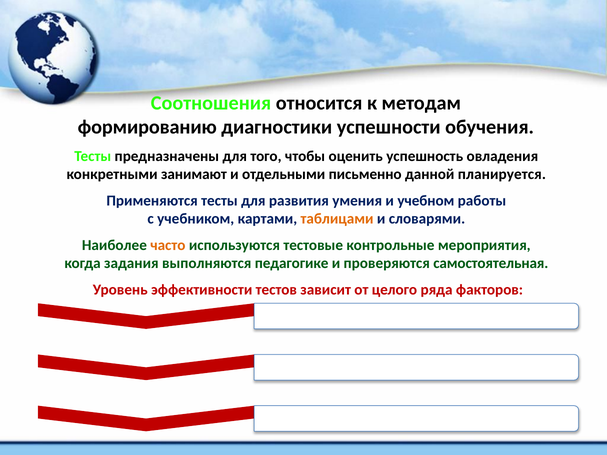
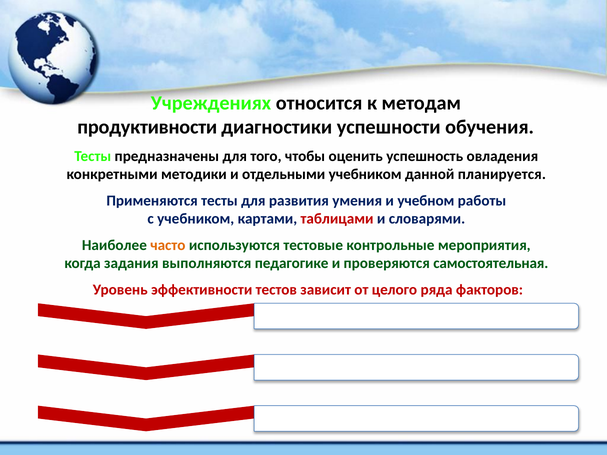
Соотношения: Соотношения -> Учреждениях
формированию: формированию -> продуктивности
занимают: занимают -> методики
отдельными письменно: письменно -> учебником
таблицами colour: orange -> red
